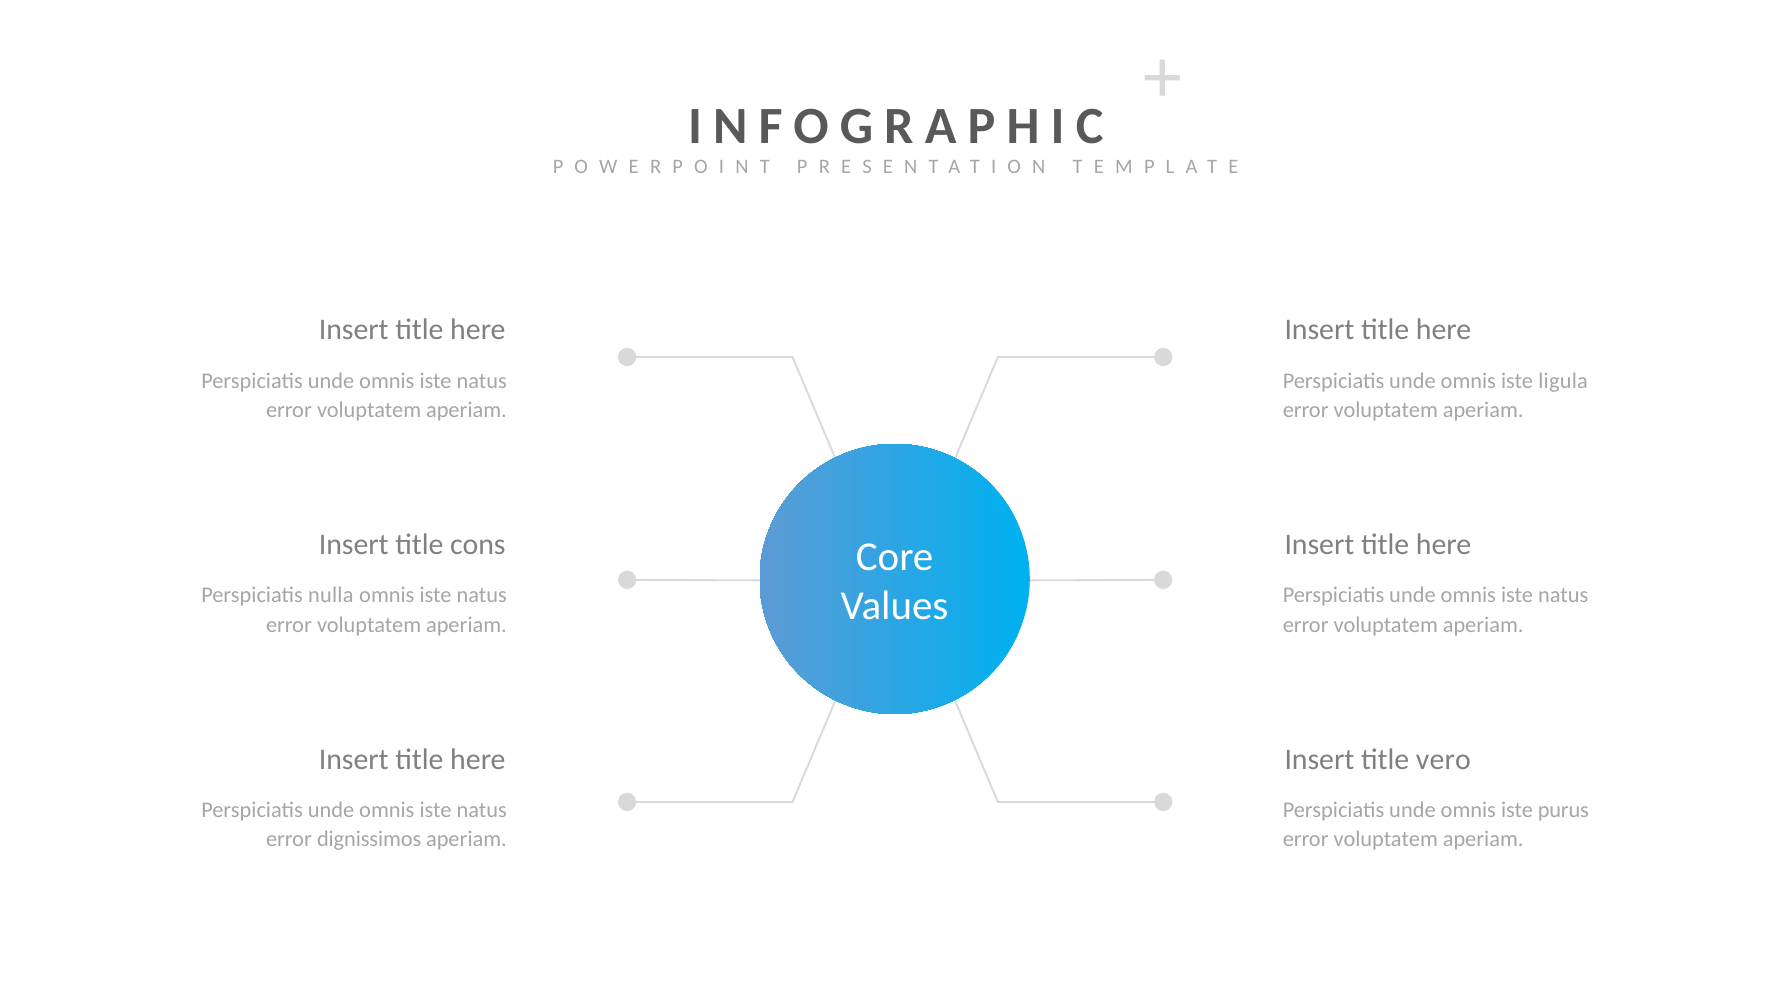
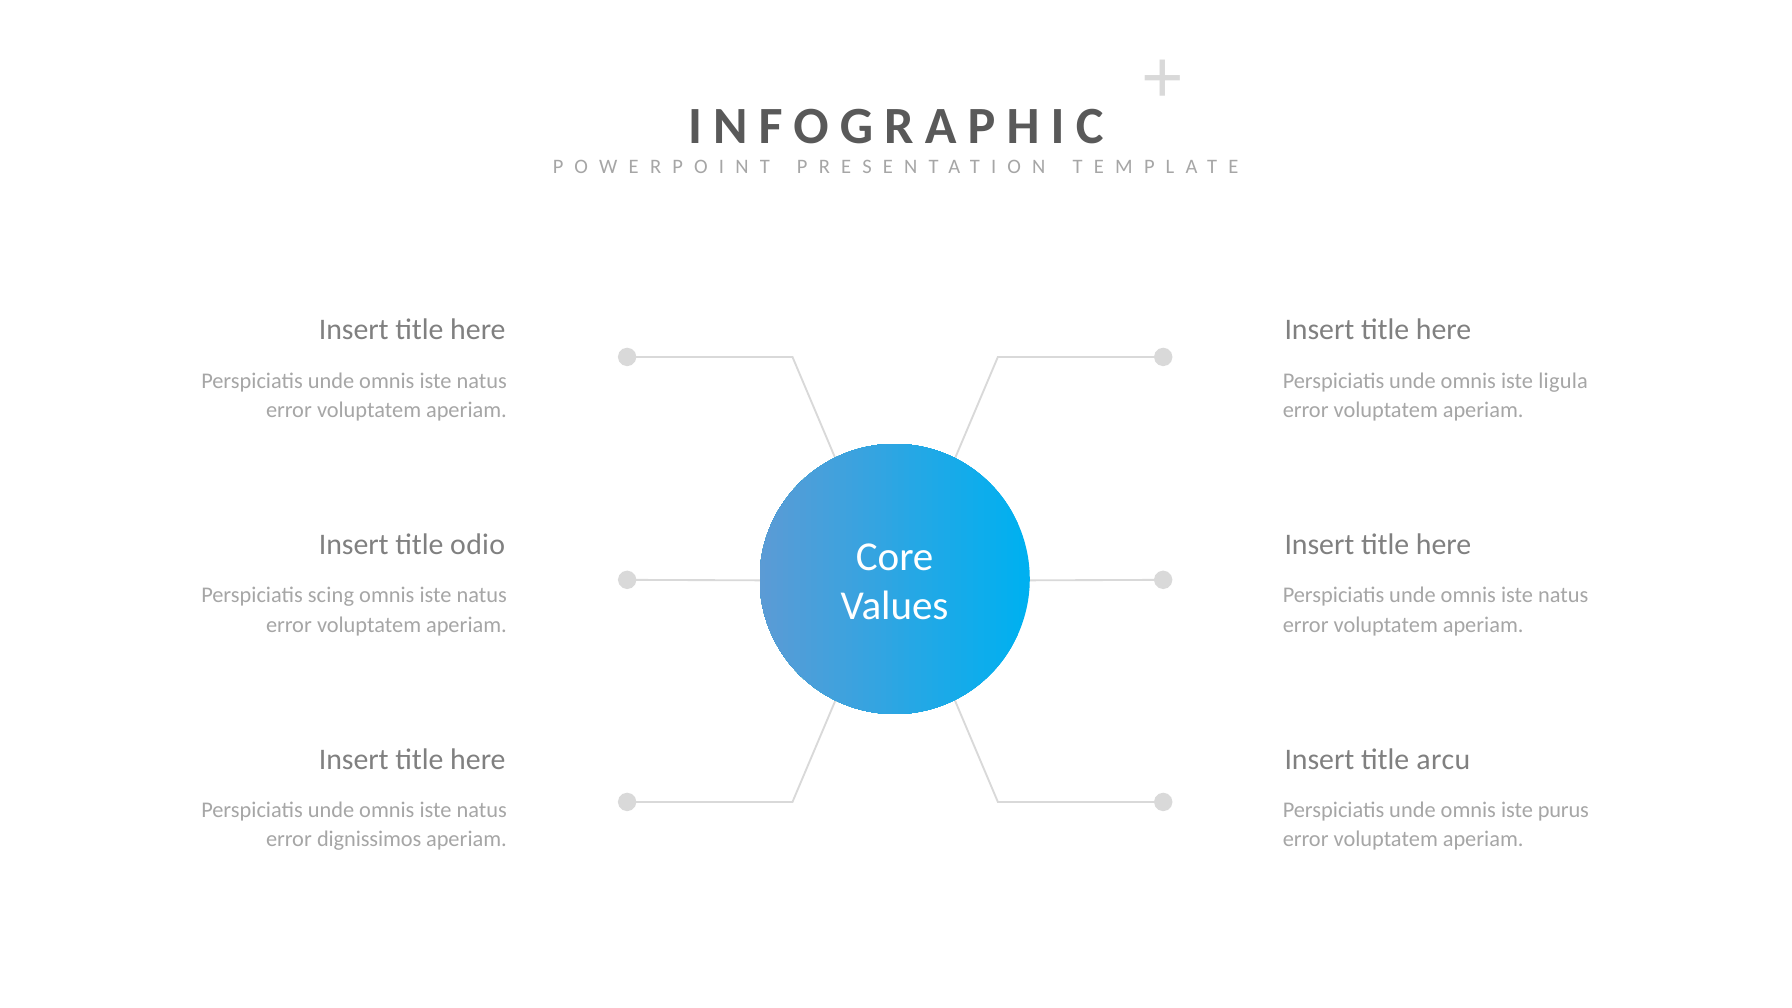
cons: cons -> odio
nulla: nulla -> scing
vero: vero -> arcu
